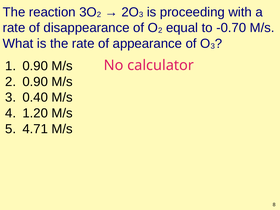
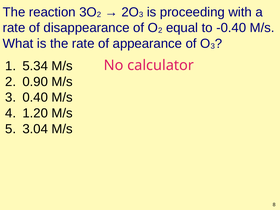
-0.70: -0.70 -> -0.40
0.90 at (35, 66): 0.90 -> 5.34
4.71: 4.71 -> 3.04
